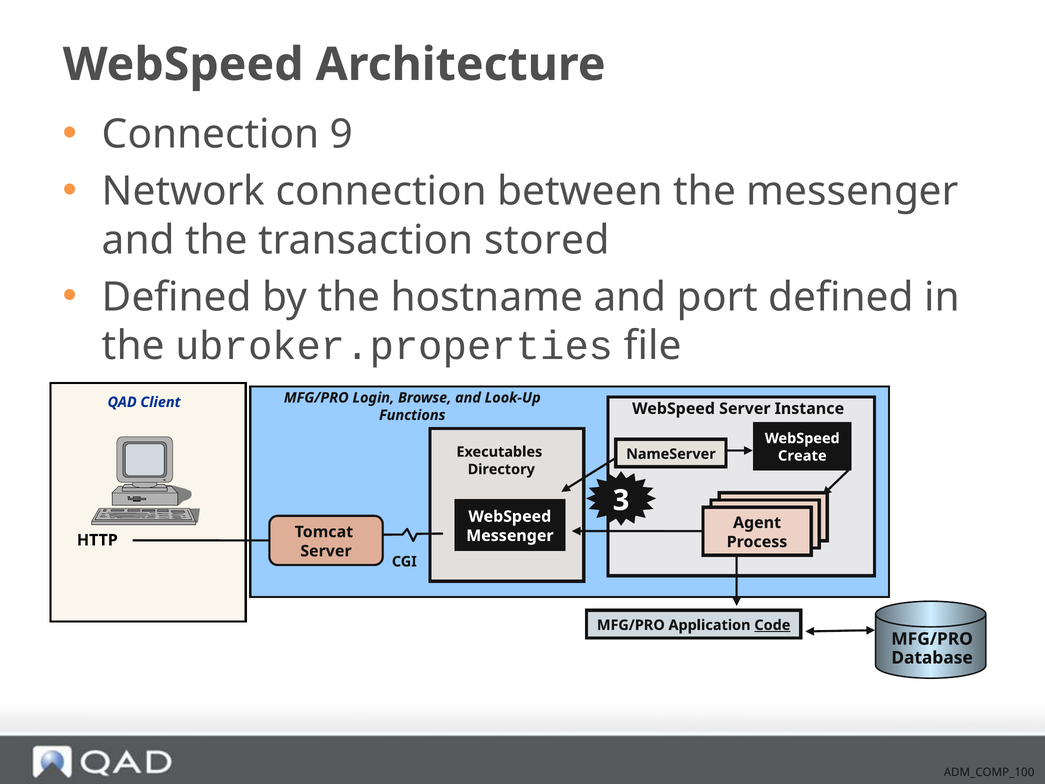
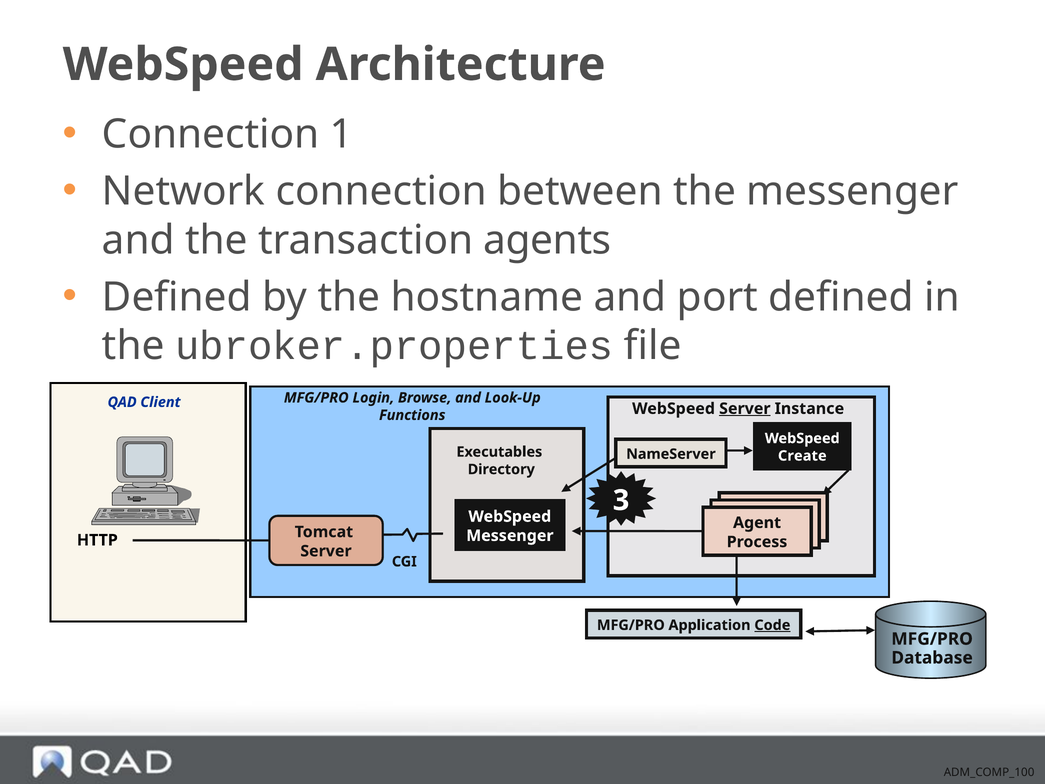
9: 9 -> 1
stored: stored -> agents
Server at (745, 408) underline: none -> present
